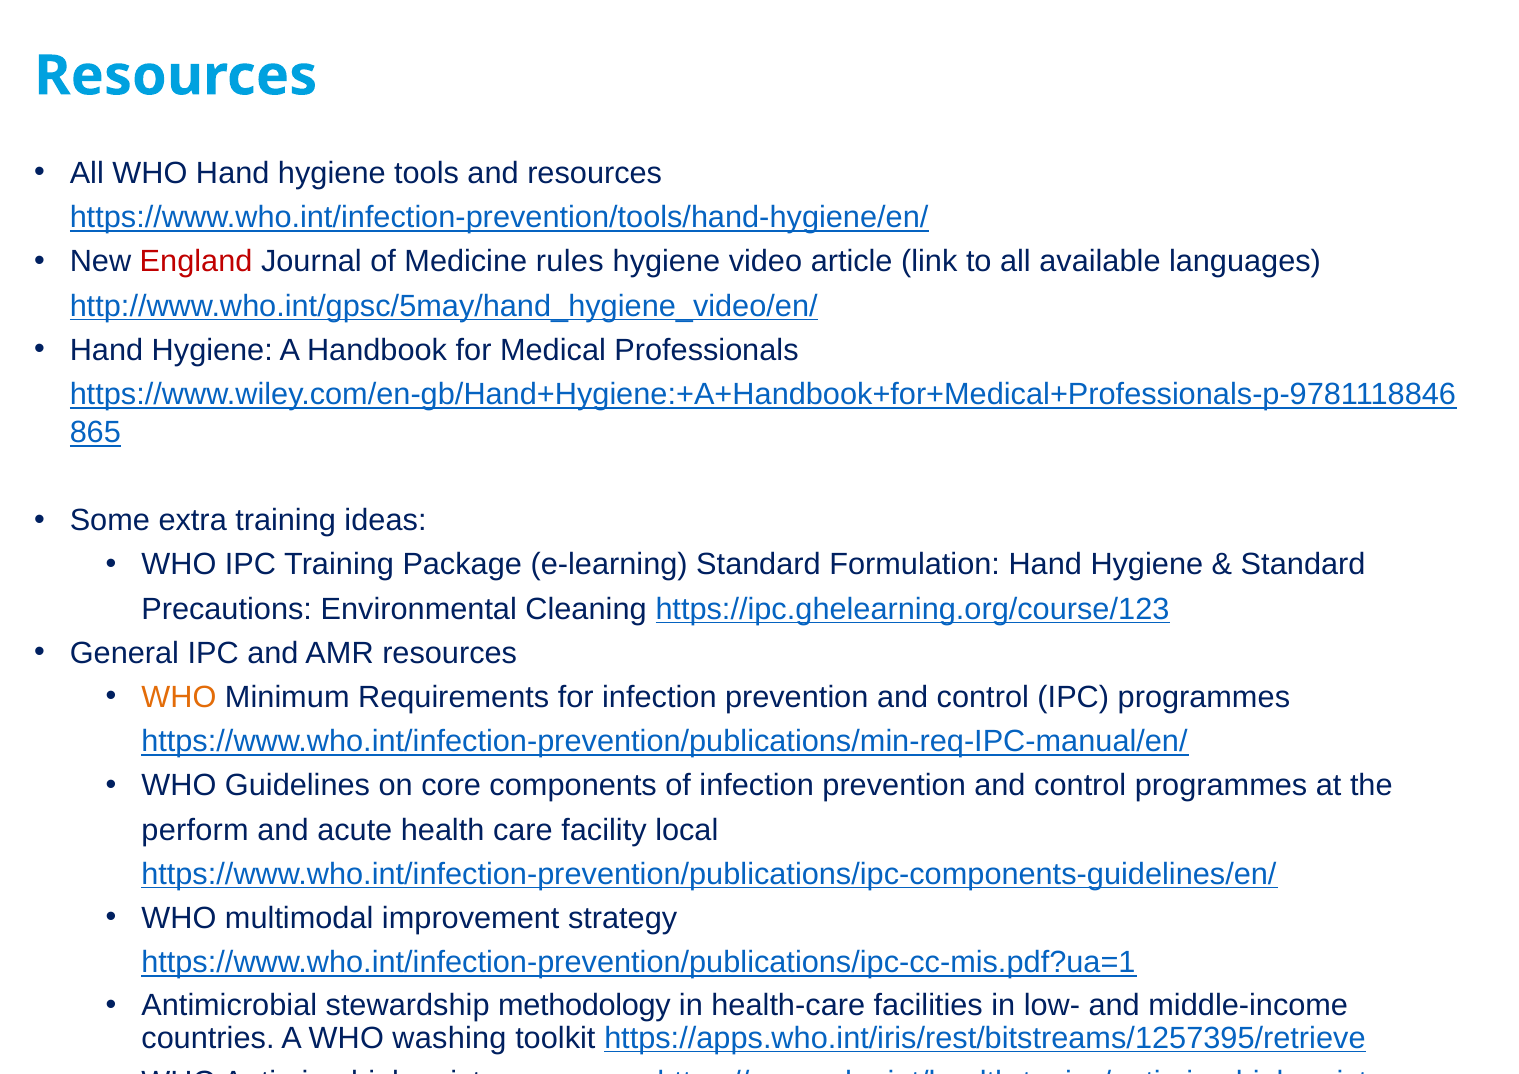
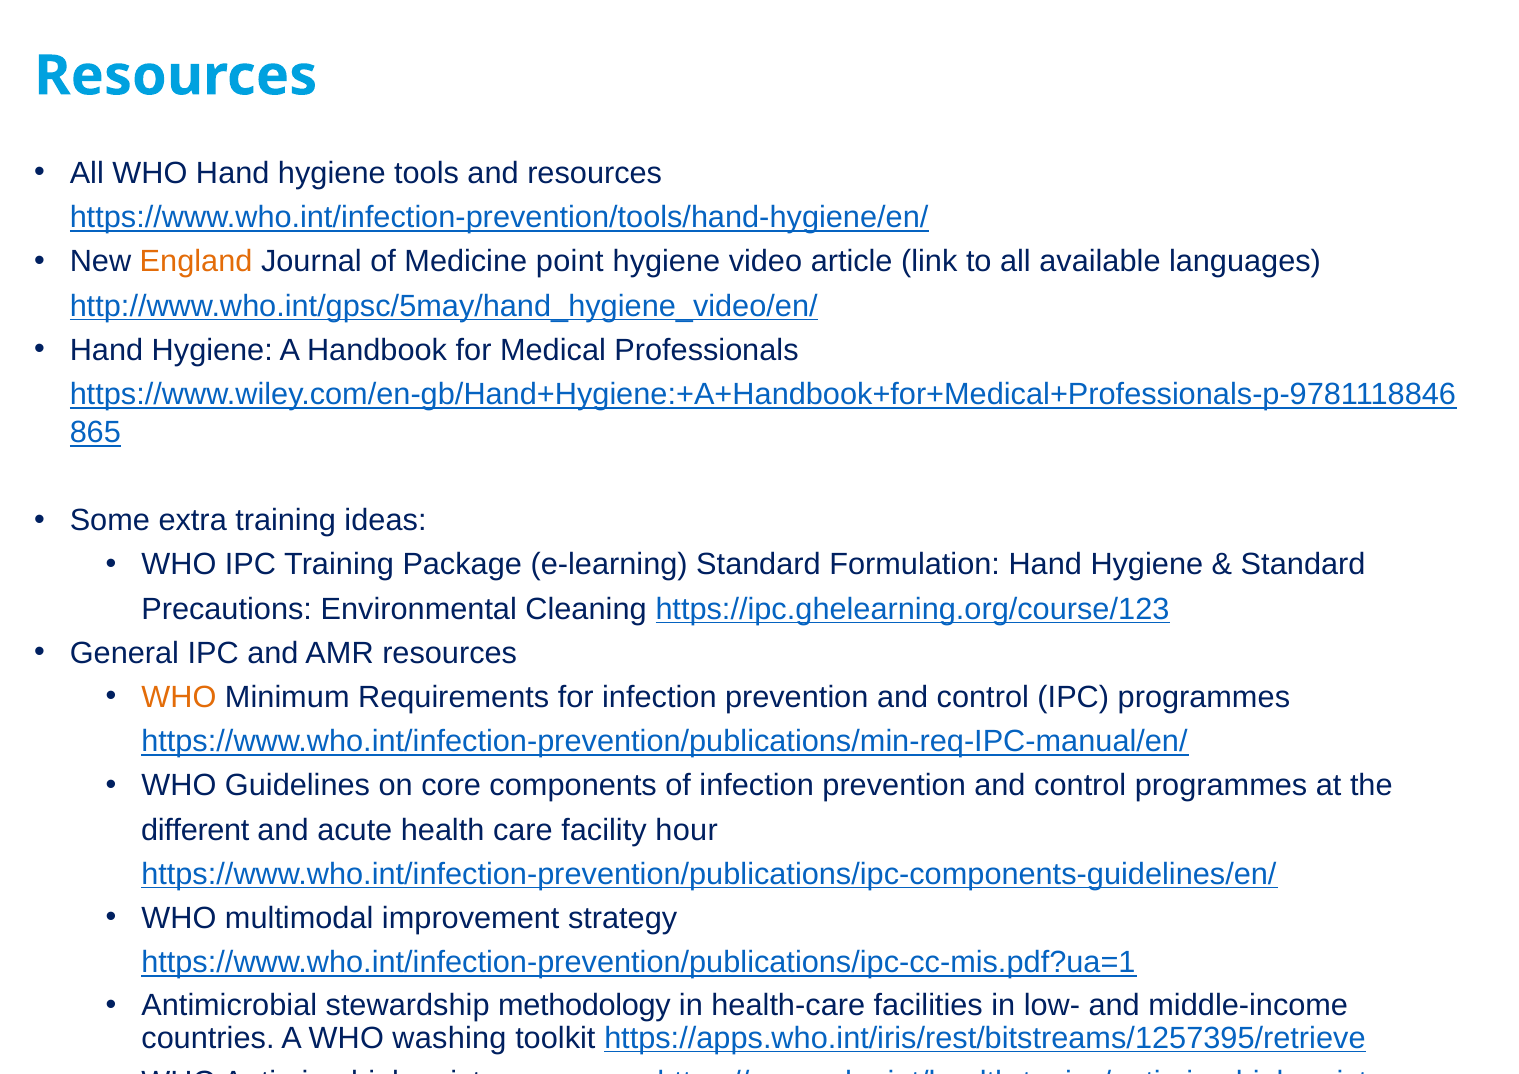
England colour: red -> orange
rules: rules -> point
perform: perform -> different
local: local -> hour
